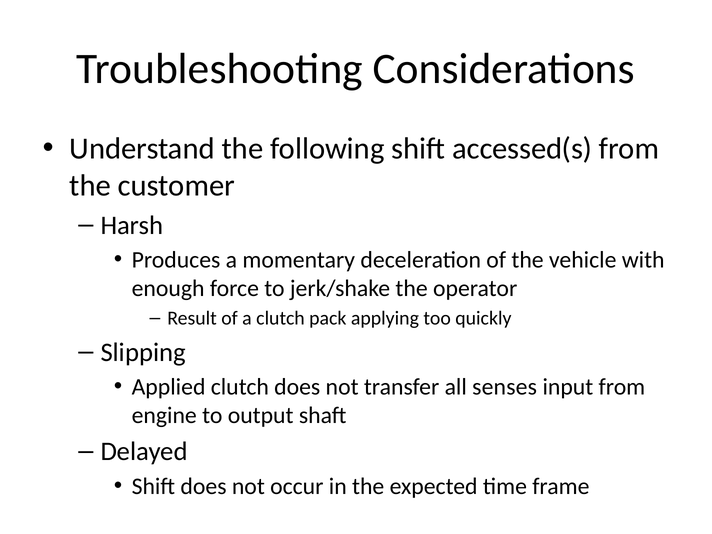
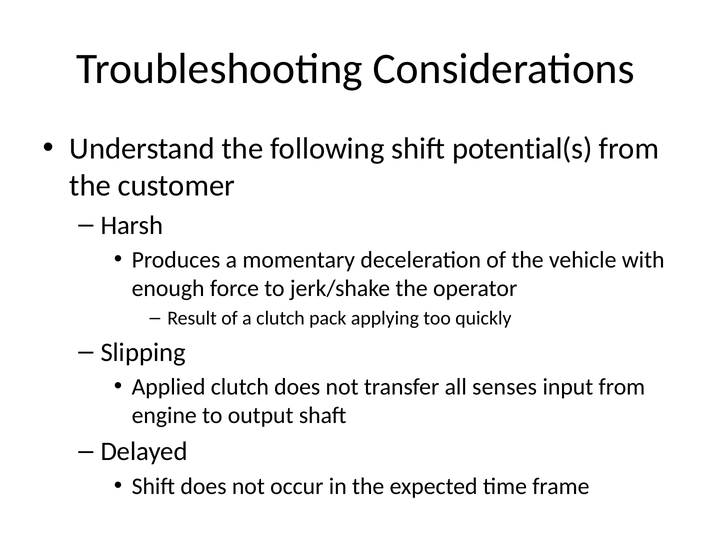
accessed(s: accessed(s -> potential(s
